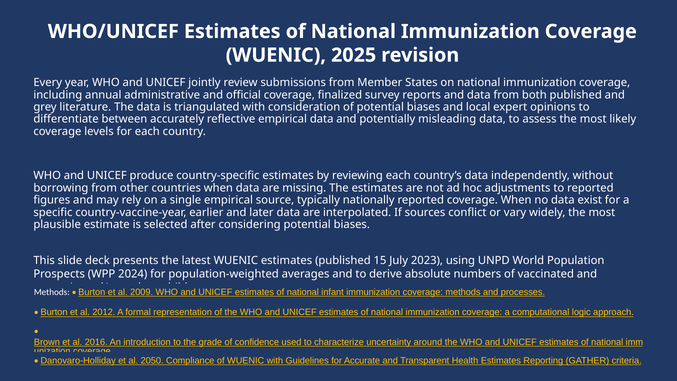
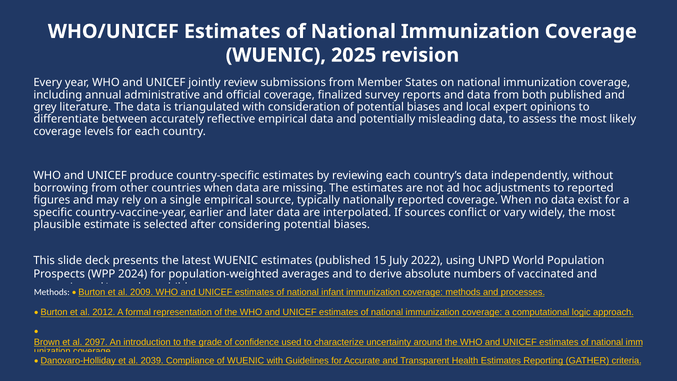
2023: 2023 -> 2022
2016: 2016 -> 2097
2050: 2050 -> 2039
